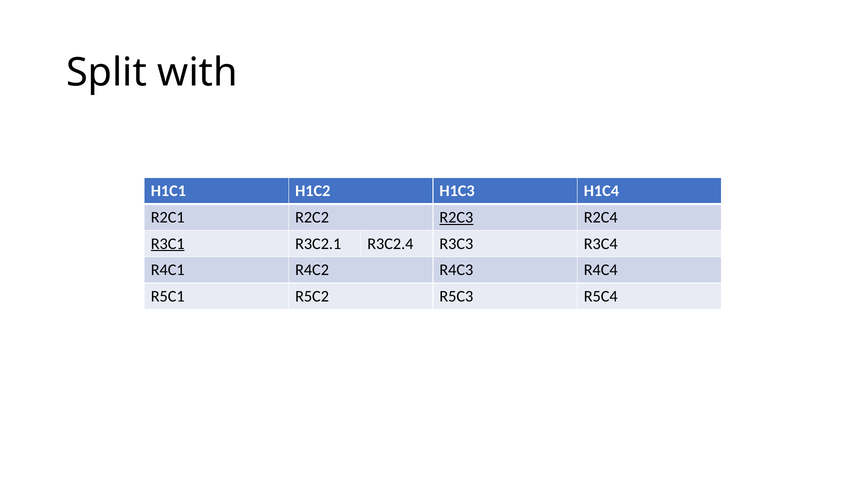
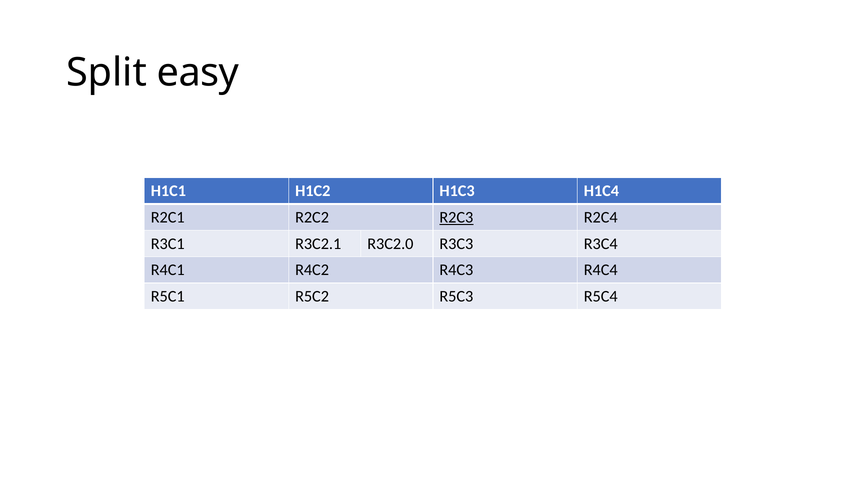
with: with -> easy
R3C1 underline: present -> none
R3C2.4: R3C2.4 -> R3C2.0
